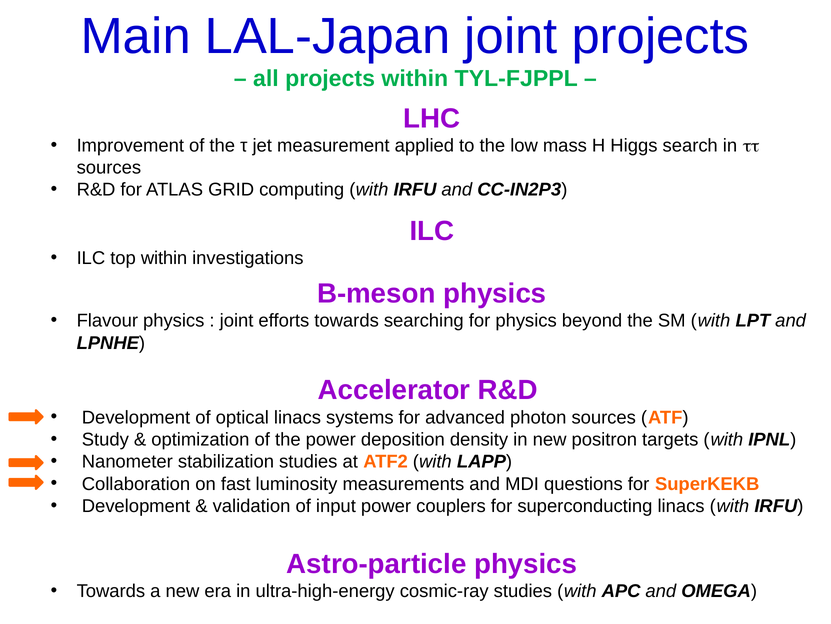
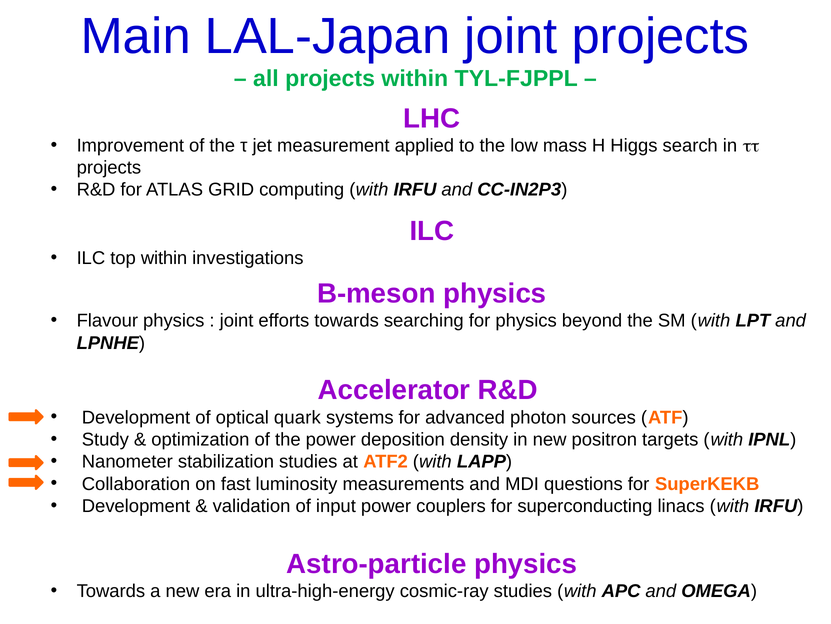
sources at (109, 168): sources -> projects
optical linacs: linacs -> quark
